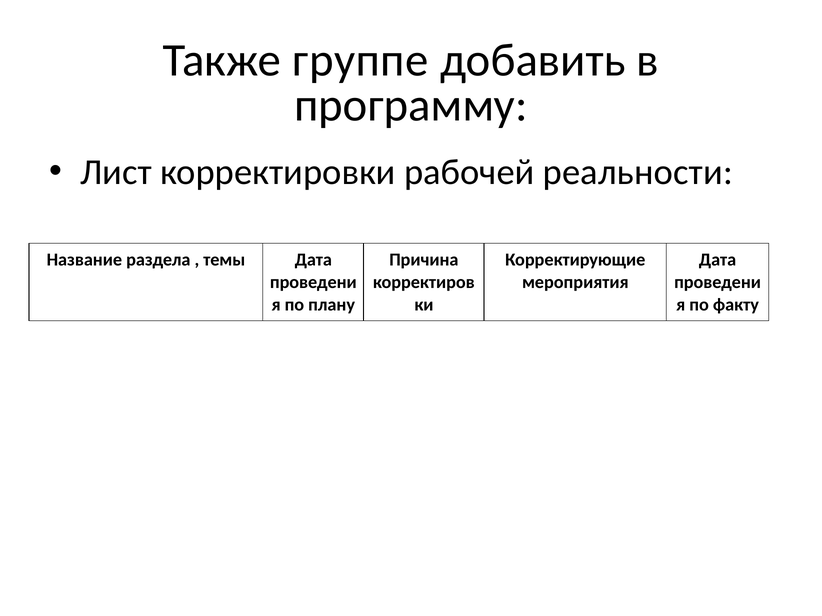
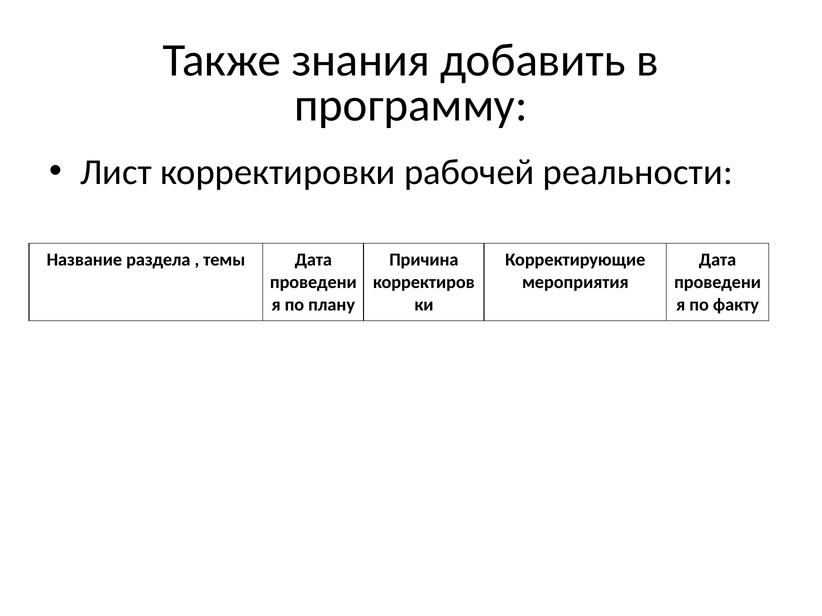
группе: группе -> знания
